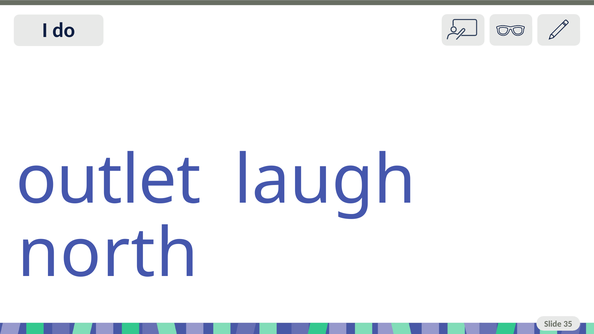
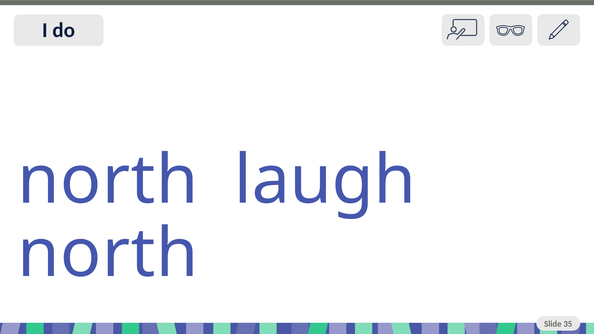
outlet at (108, 180): outlet -> north
